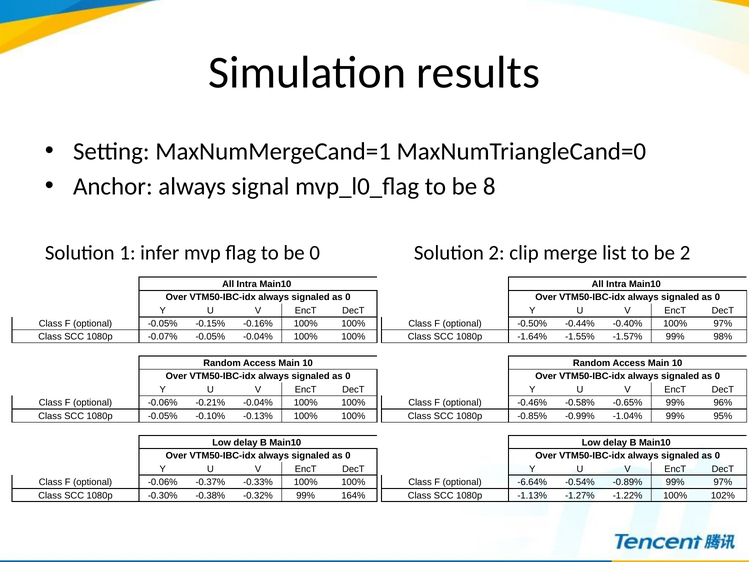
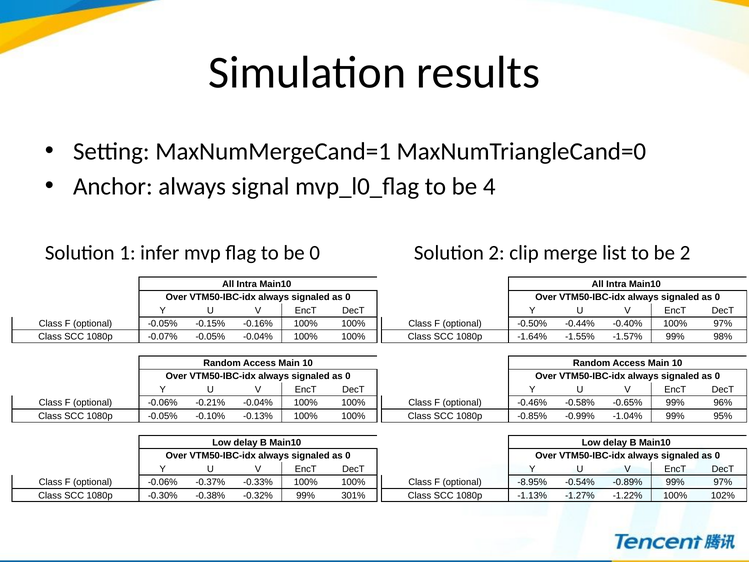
8: 8 -> 4
-6.64%: -6.64% -> -8.95%
164%: 164% -> 301%
